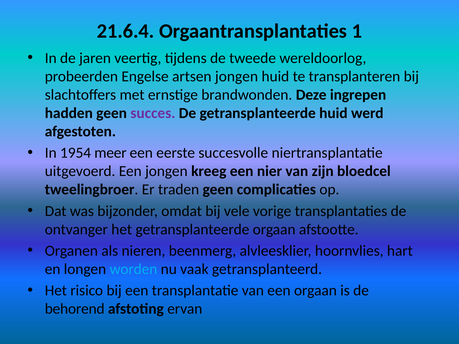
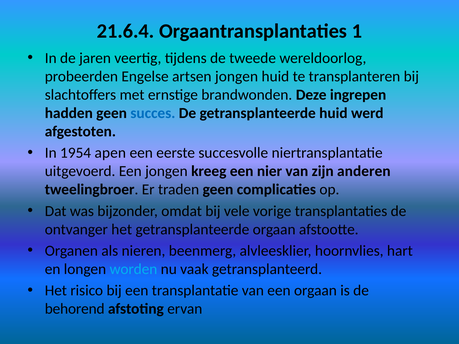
succes colour: purple -> blue
meer: meer -> apen
bloedcel: bloedcel -> anderen
